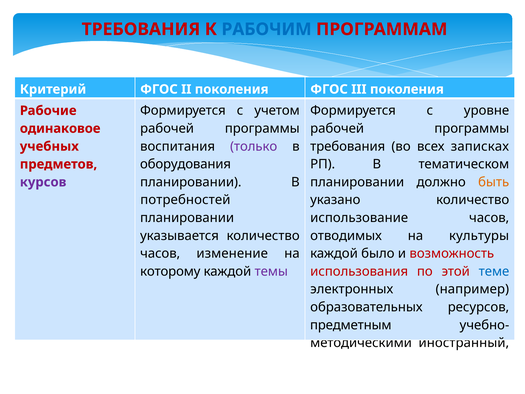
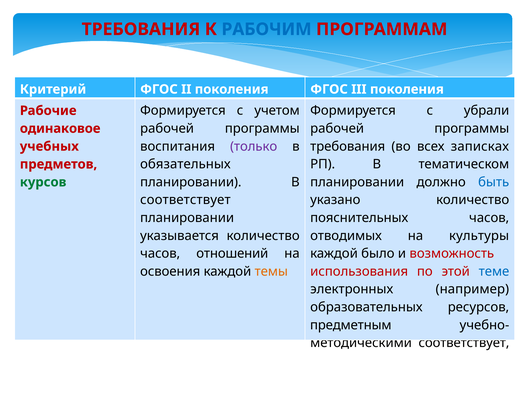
уровне: уровне -> убрали
оборудования: оборудования -> обязательных
быть colour: orange -> blue
курсов colour: purple -> green
потребностей at (185, 200): потребностей -> соответствует
использование: использование -> пояснительных
изменение: изменение -> отношений
которому: которому -> освоения
темы colour: purple -> orange
иностранный at (464, 343): иностранный -> соответствует
